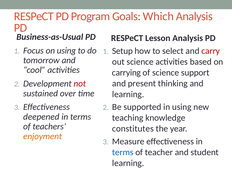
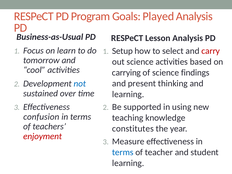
Which: Which -> Played
on using: using -> learn
support: support -> findings
not colour: red -> blue
deepened: deepened -> confusion
enjoyment colour: orange -> red
